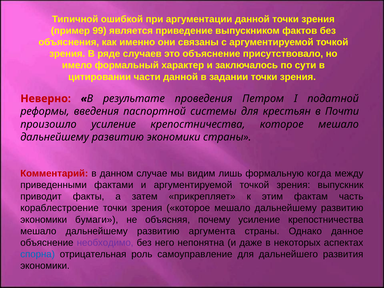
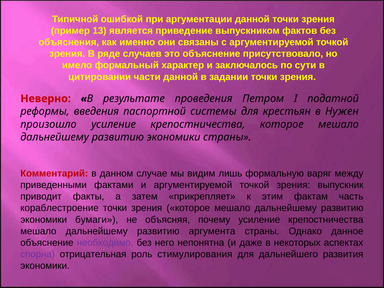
99: 99 -> 13
Почти: Почти -> Нужен
когда: когда -> варяг
спорна colour: blue -> purple
самоуправление: самоуправление -> стимулирования
